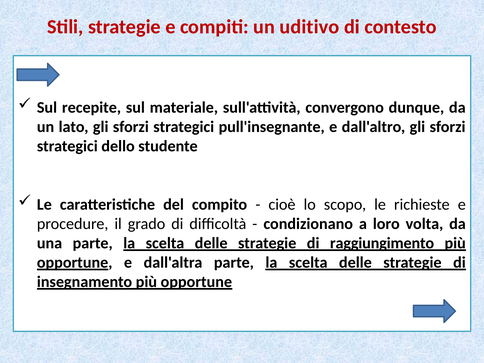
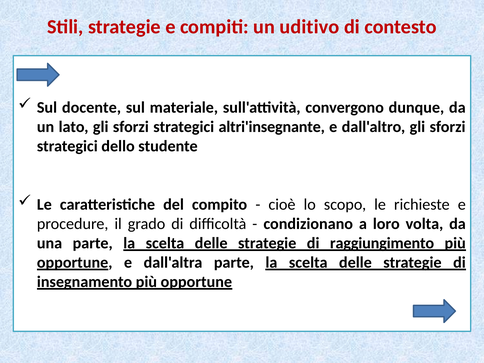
recepite: recepite -> docente
pull'insegnante: pull'insegnante -> altri'insegnante
